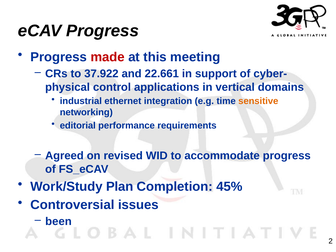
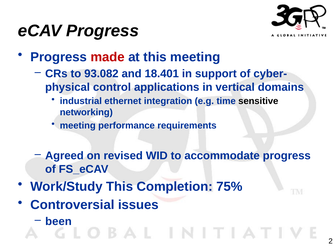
37.922: 37.922 -> 93.082
22.661: 22.661 -> 18.401
sensitive colour: orange -> black
editorial at (78, 125): editorial -> meeting
Work/Study Plan: Plan -> This
45%: 45% -> 75%
